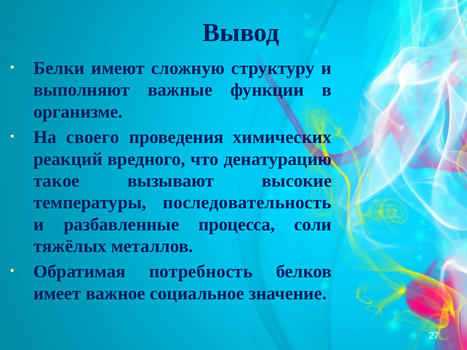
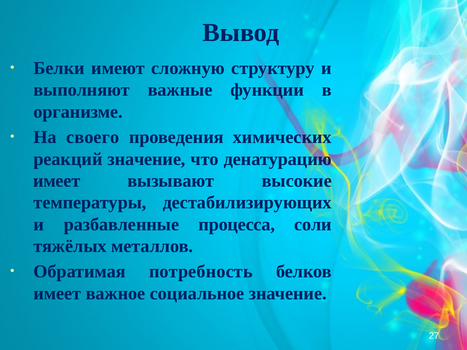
реакций вредного: вредного -> значение
такое at (57, 181): такое -> имеет
последовательность: последовательность -> дестабилизирующих
